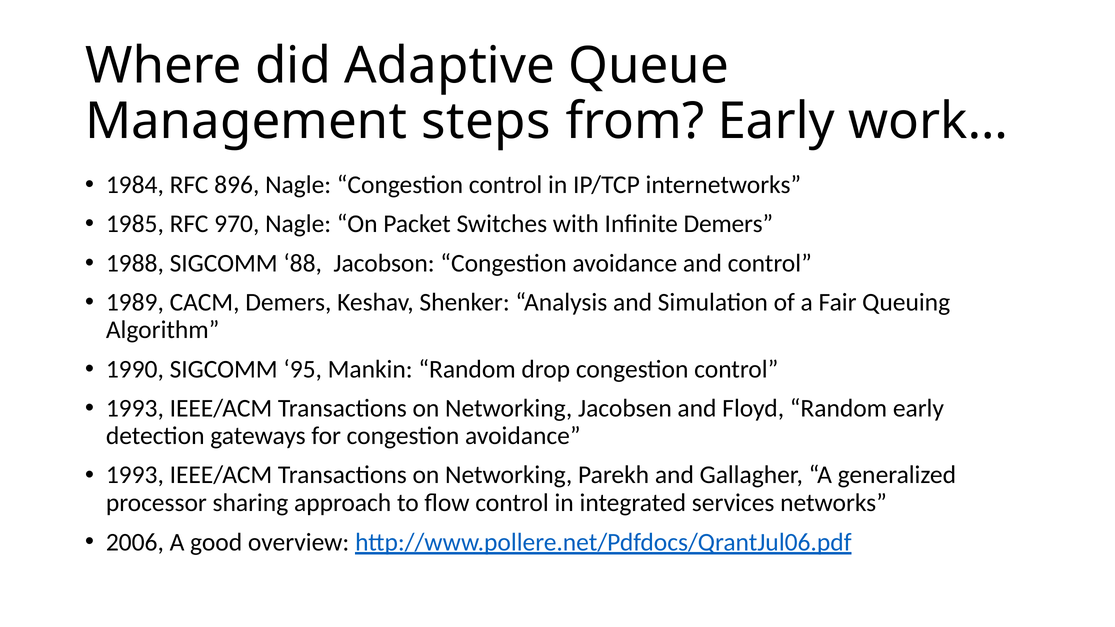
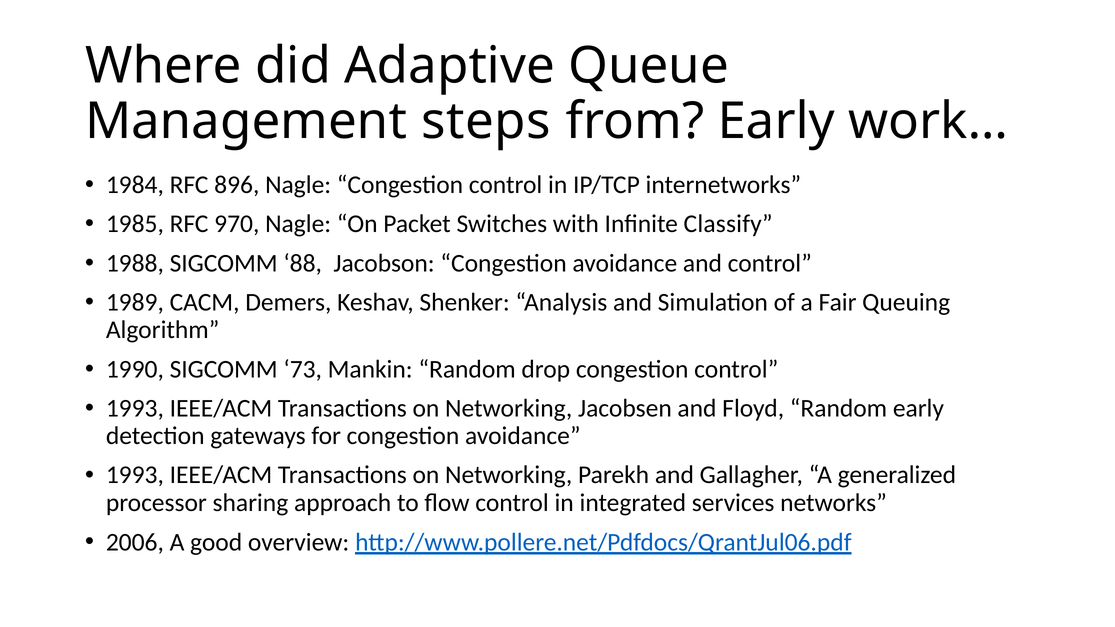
Infinite Demers: Demers -> Classify
95: 95 -> 73
